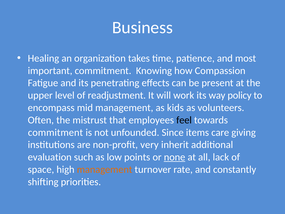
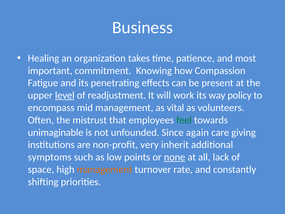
level underline: none -> present
kids: kids -> vital
feel colour: black -> green
commitment at (55, 132): commitment -> unimaginable
items: items -> again
evaluation: evaluation -> symptoms
